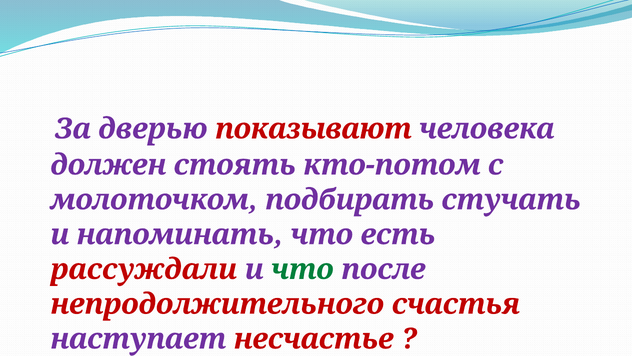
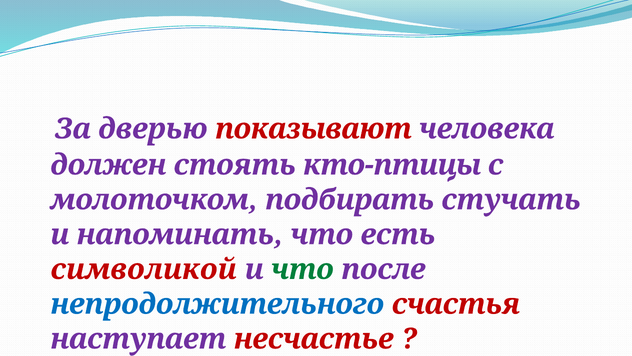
кто-потом: кто-потом -> кто-птицы
рассуждали: рассуждали -> символикой
непродолжительного colour: red -> blue
